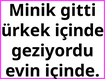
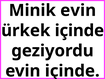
Minik gitti: gitti -> evin
